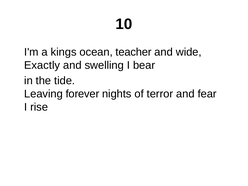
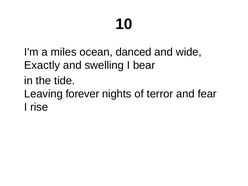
kings: kings -> miles
teacher: teacher -> danced
